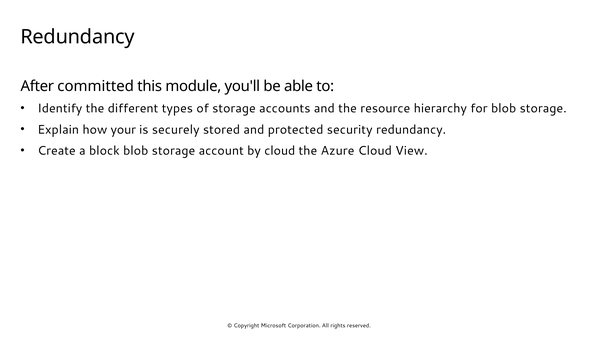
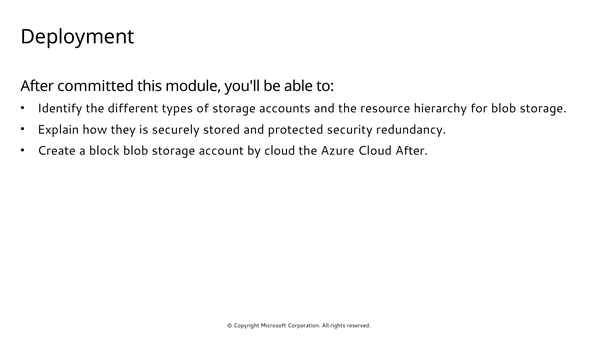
Redundancy at (78, 37): Redundancy -> Deployment
your: your -> they
Cloud View: View -> After
